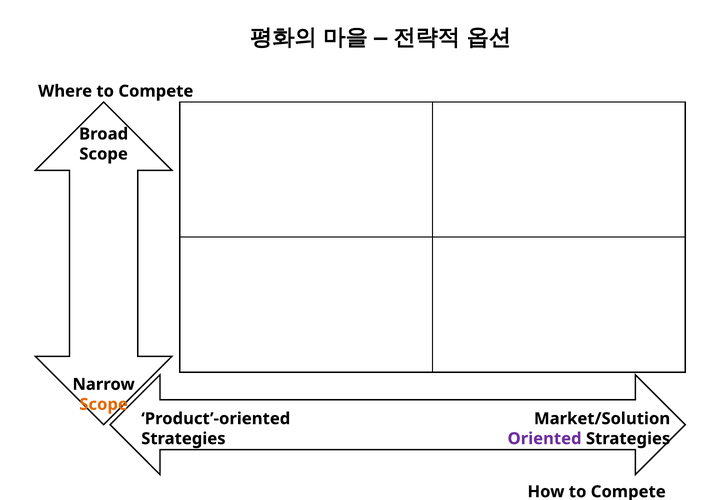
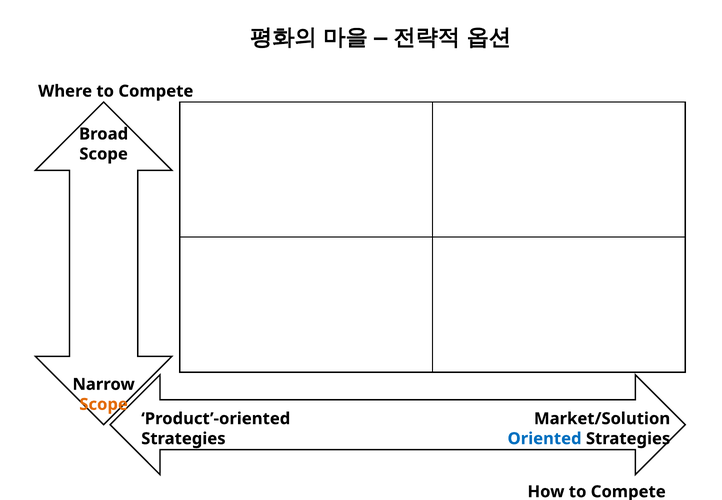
Oriented colour: purple -> blue
